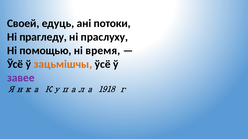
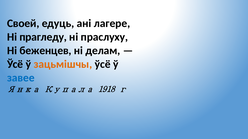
потоки: потоки -> лагере
помощью: помощью -> беженцев
время: время -> делам
завее colour: purple -> blue
